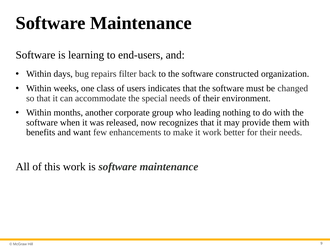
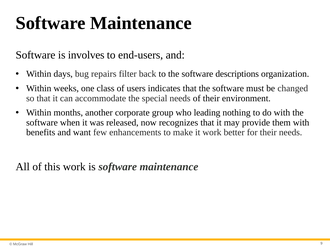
learning: learning -> involves
constructed: constructed -> descriptions
